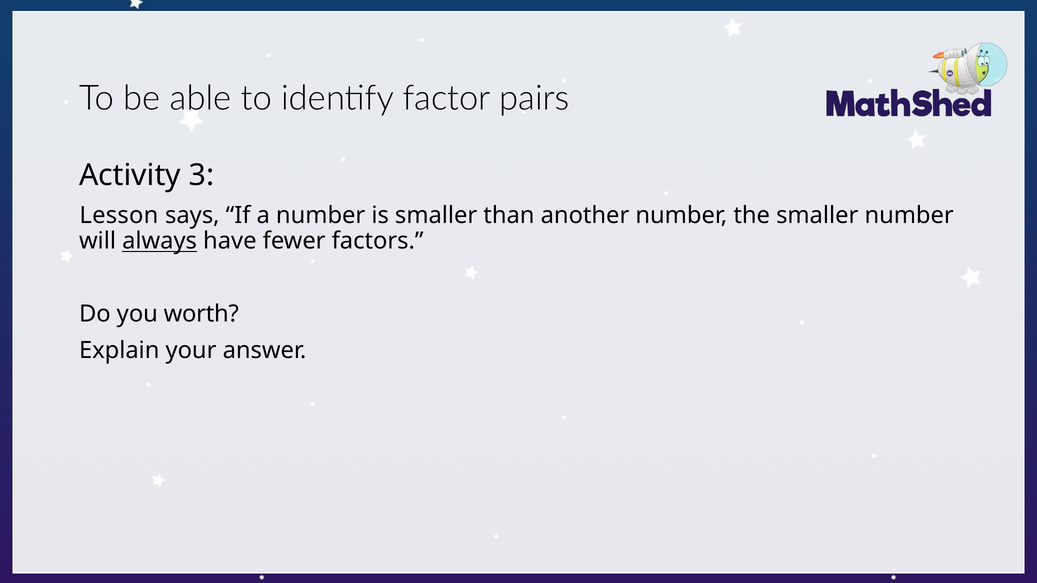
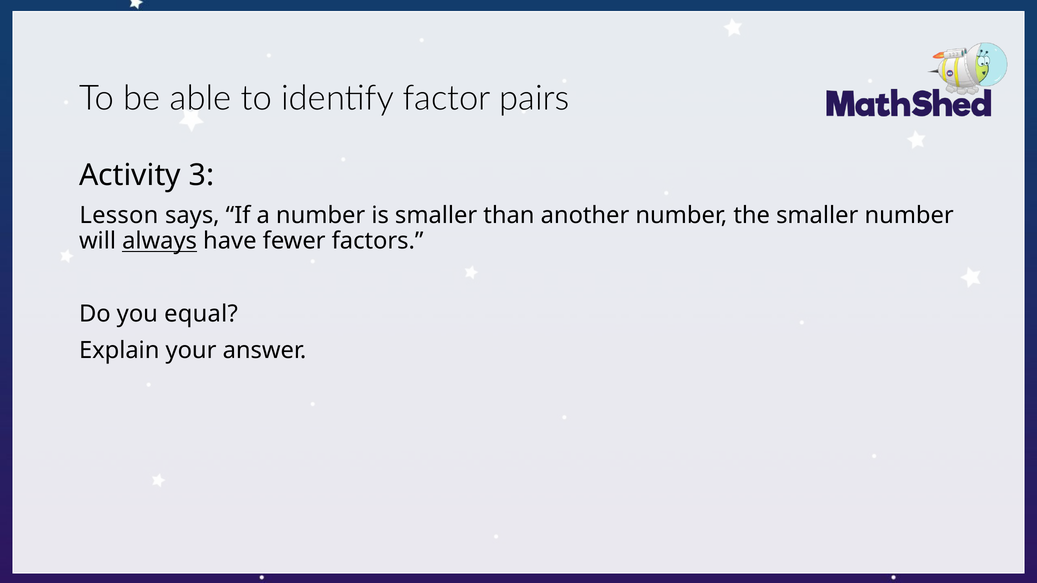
worth: worth -> equal
